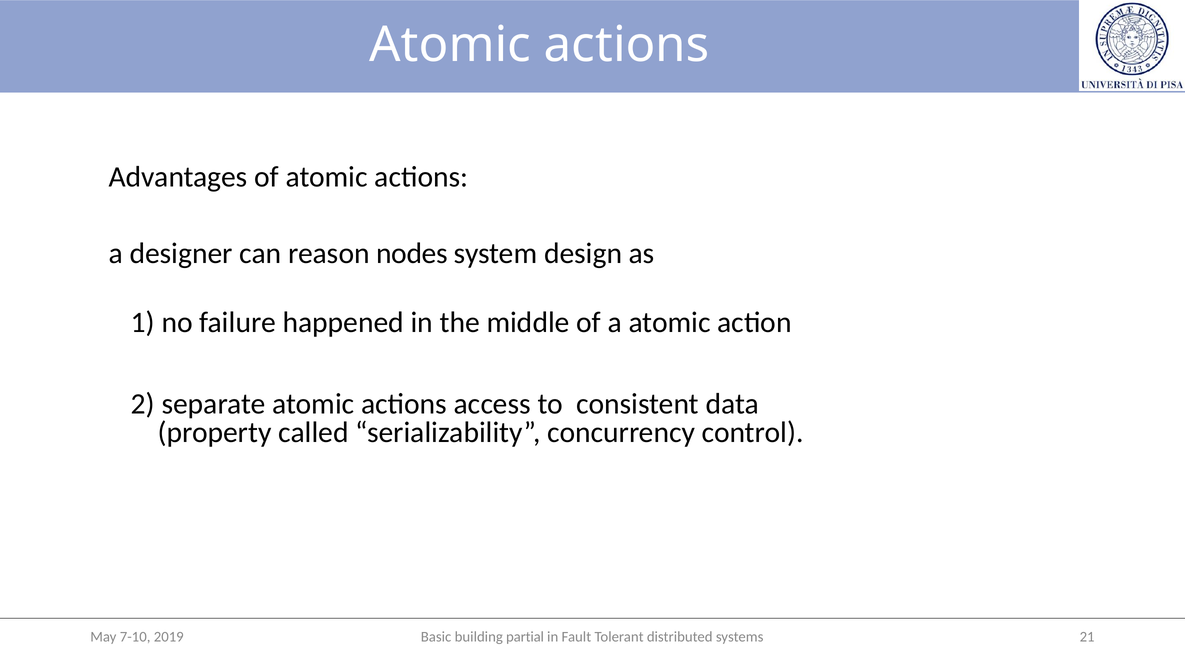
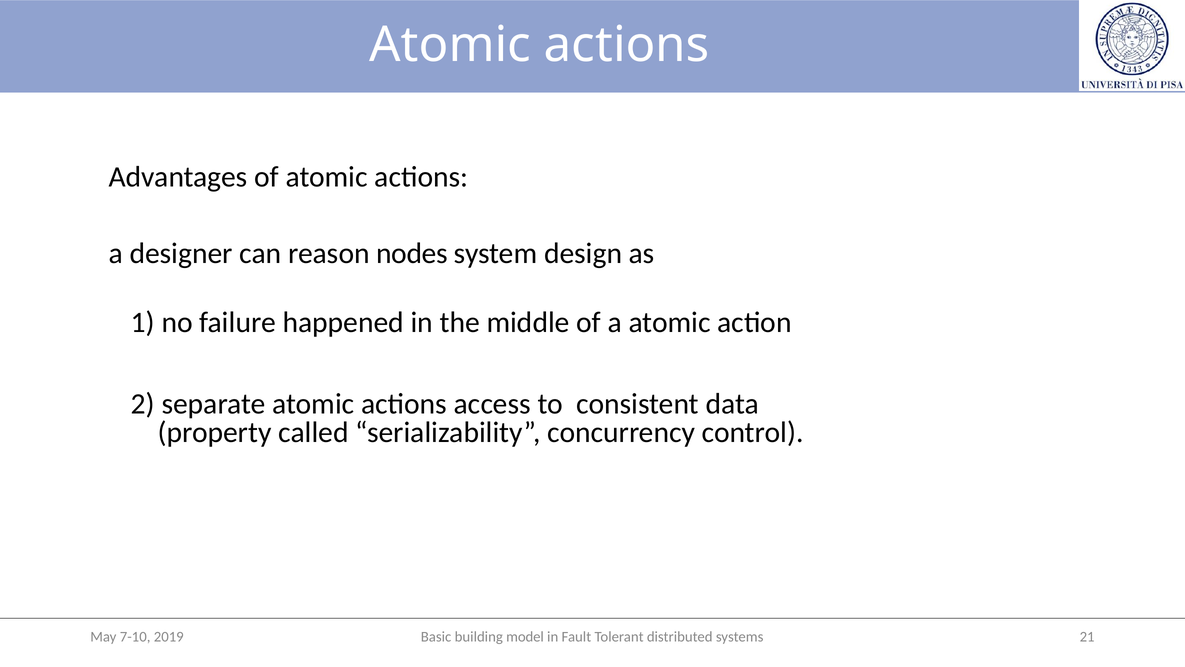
partial: partial -> model
